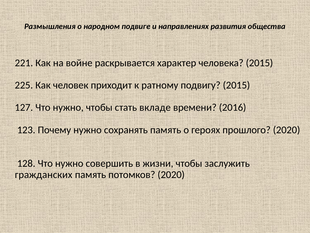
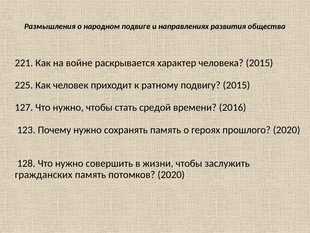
вкладе: вкладе -> средой
